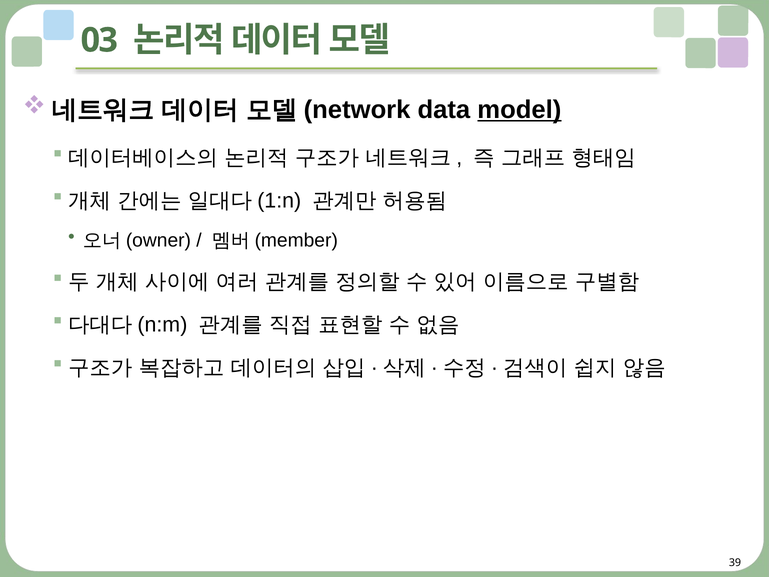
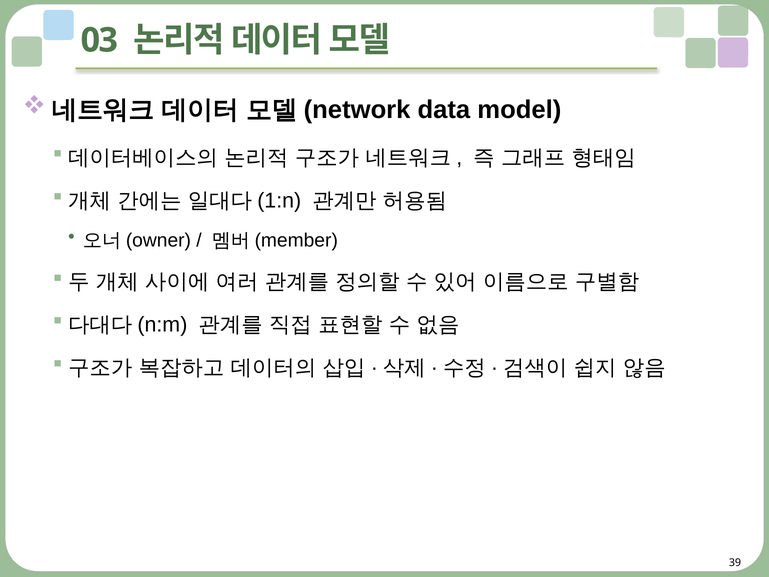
model underline: present -> none
